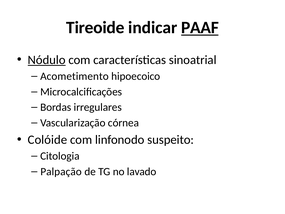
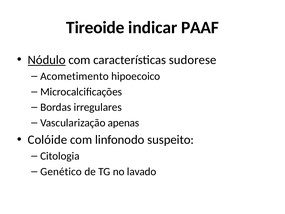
PAAF underline: present -> none
sinoatrial: sinoatrial -> sudorese
córnea: córnea -> apenas
Palpação: Palpação -> Genético
